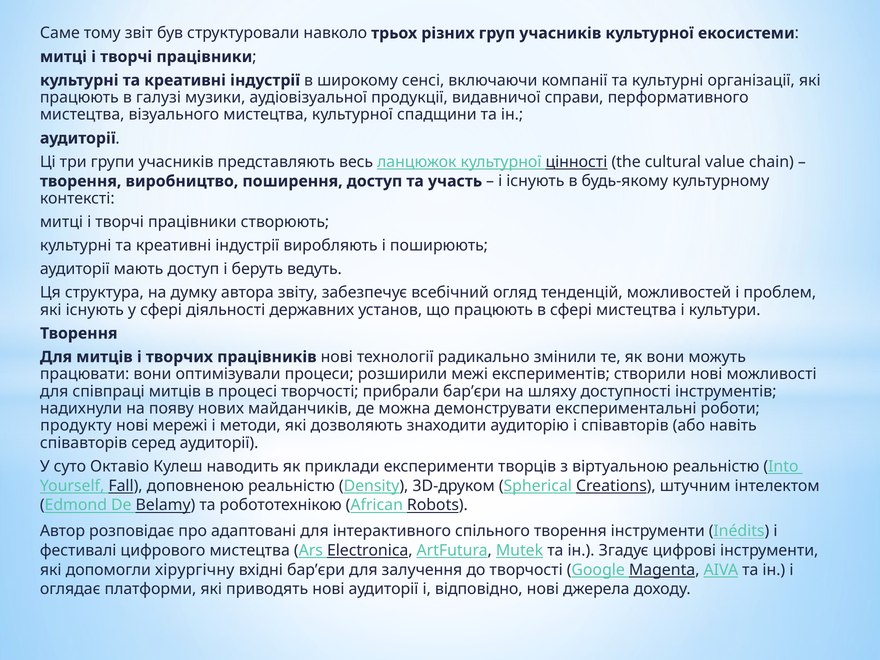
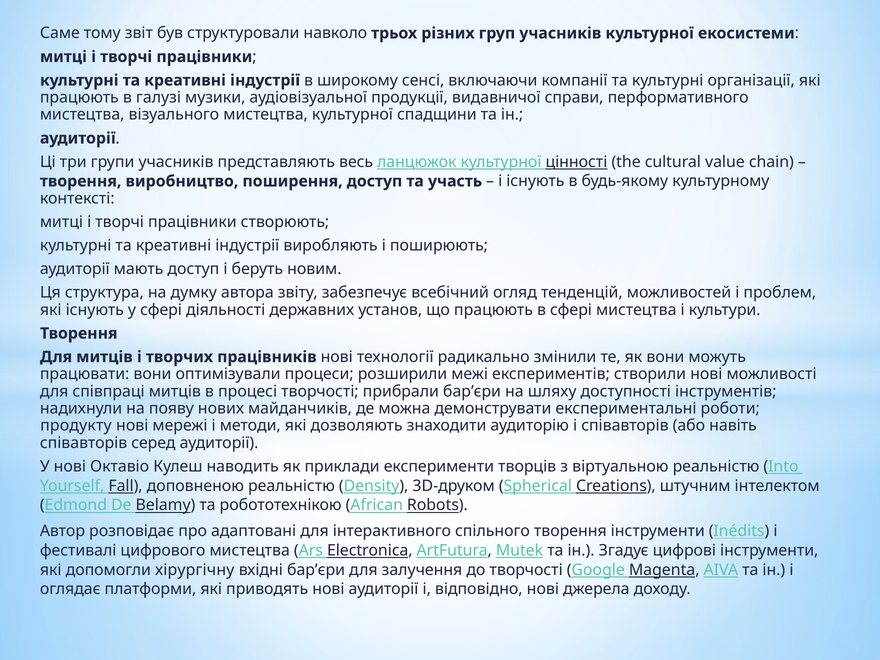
ведуть: ведуть -> новим
У суто: суто -> нові
